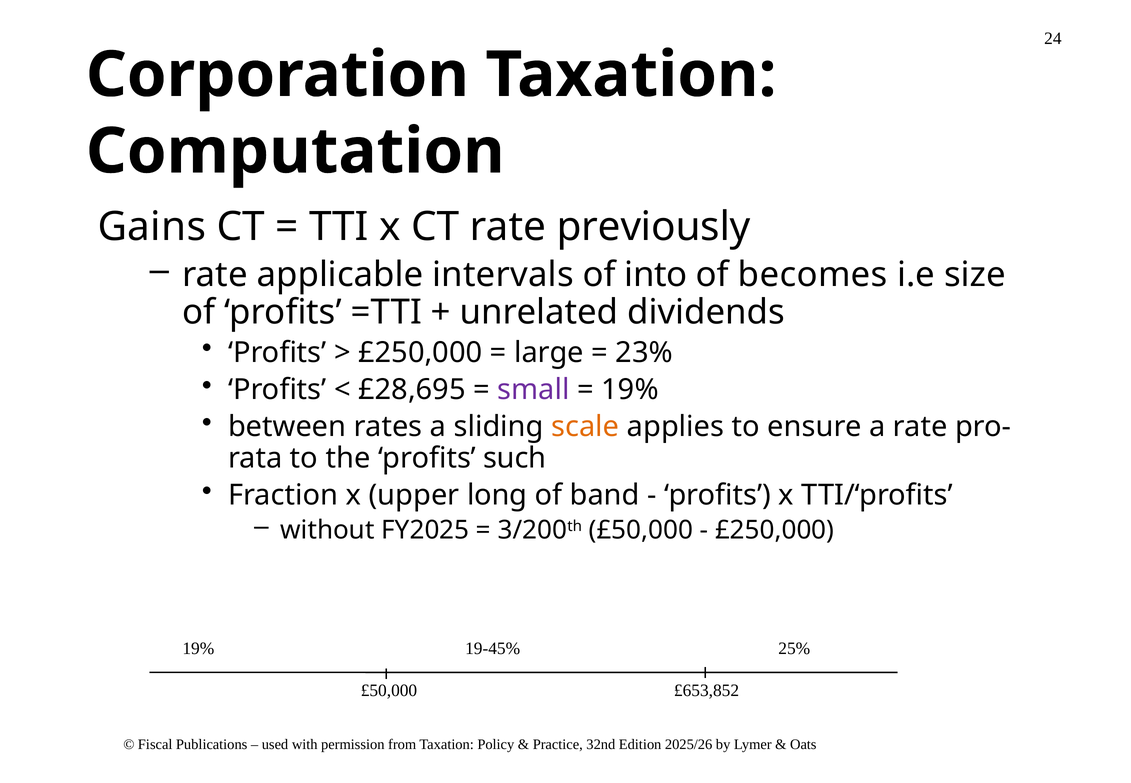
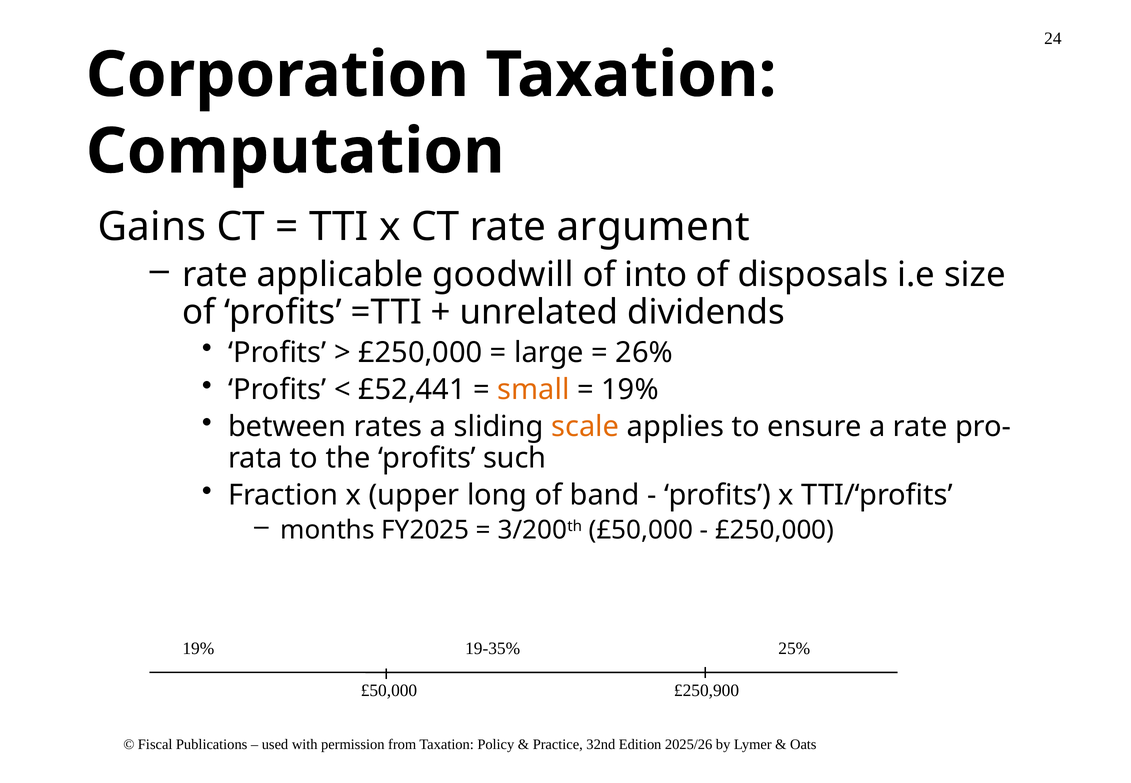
previously: previously -> argument
intervals: intervals -> goodwill
becomes: becomes -> disposals
23%: 23% -> 26%
£28,695: £28,695 -> £52,441
small colour: purple -> orange
without: without -> months
19-45%: 19-45% -> 19-35%
£653,852: £653,852 -> £250,900
